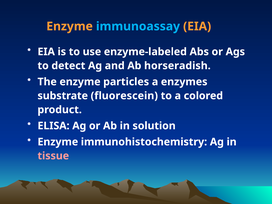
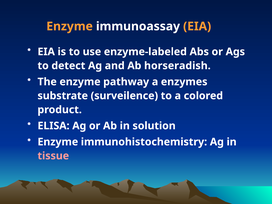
immunoassay colour: light blue -> white
particles: particles -> pathway
fluorescein: fluorescein -> surveilence
